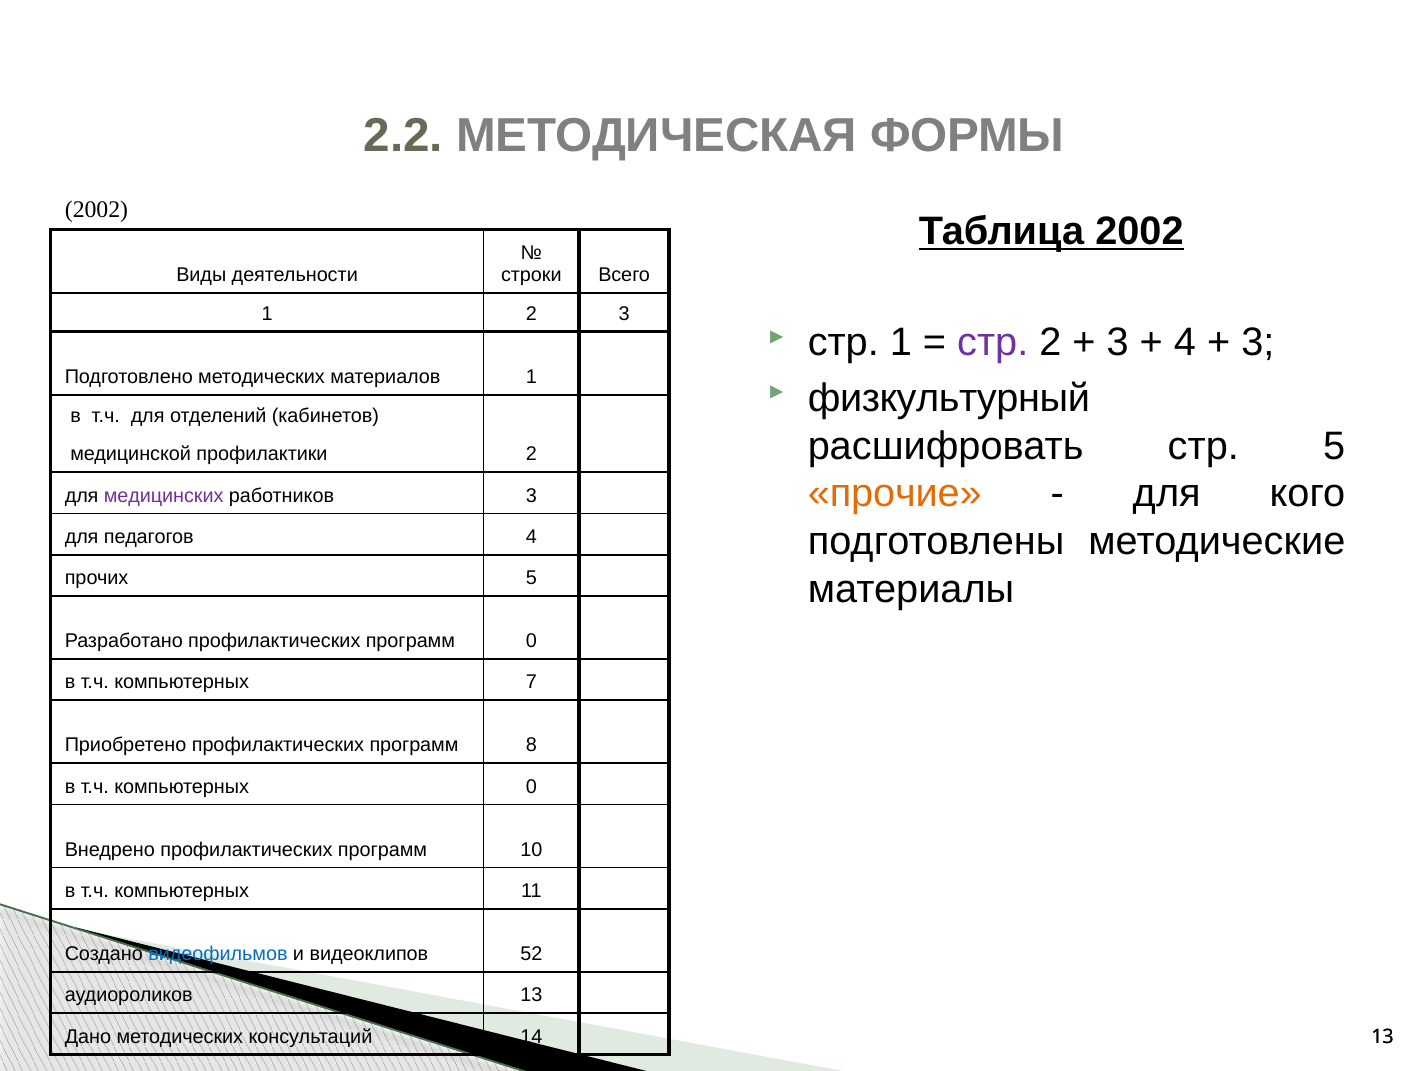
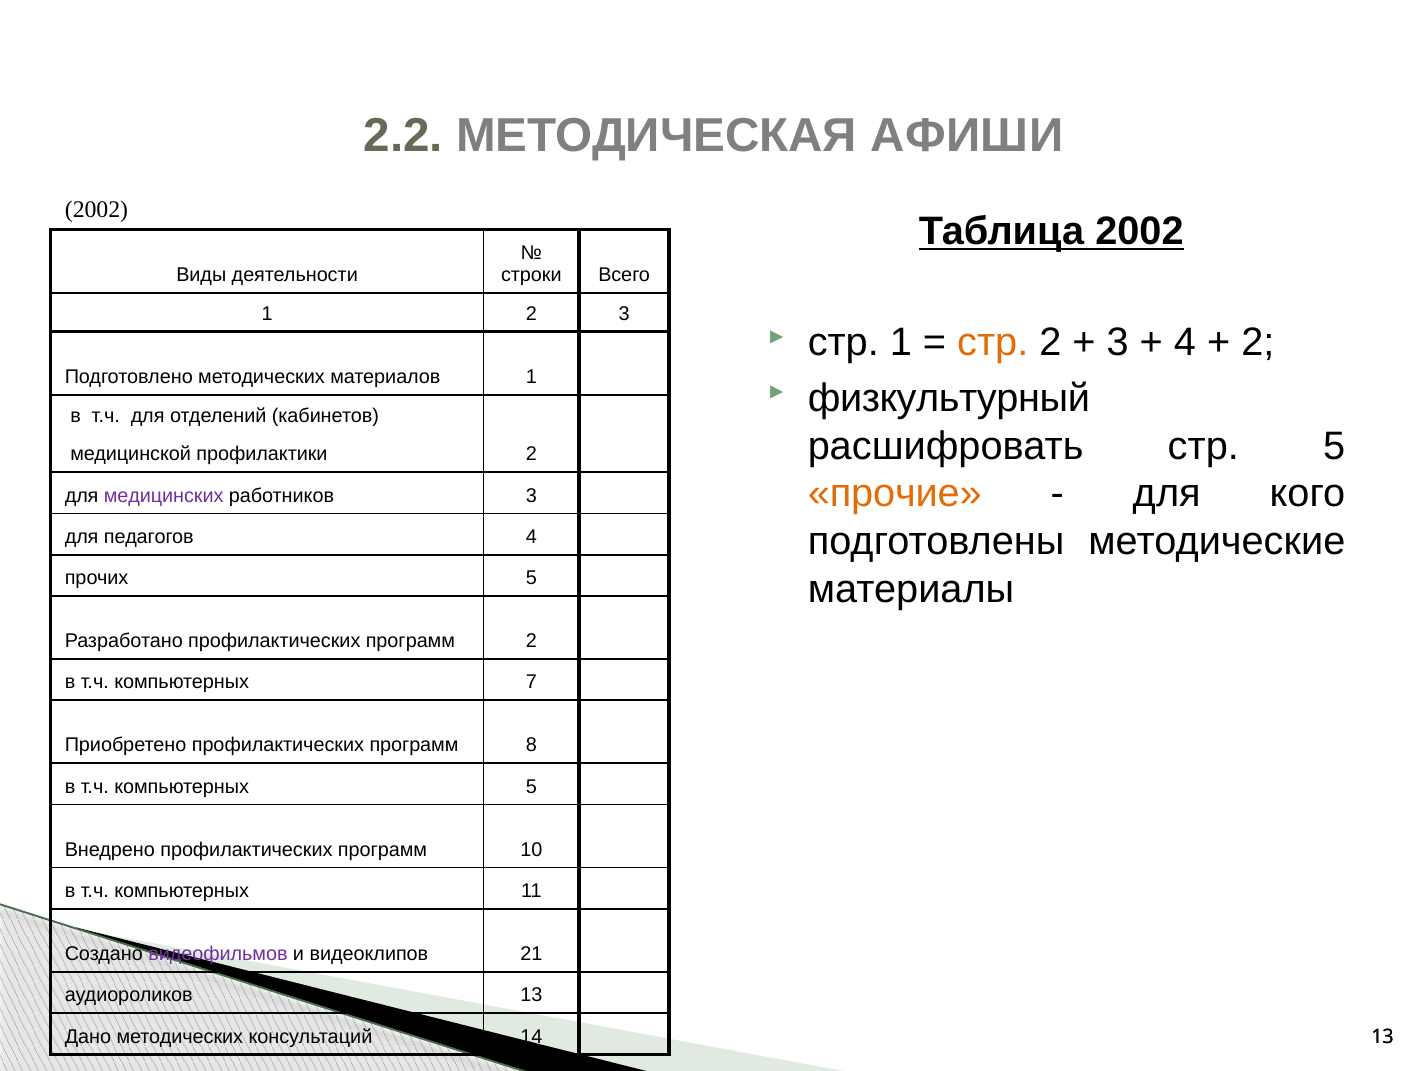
ФОРМЫ: ФОРМЫ -> АФИШИ
стр at (993, 343) colour: purple -> orange
3 at (1258, 343): 3 -> 2
программ 0: 0 -> 2
компьютерных 0: 0 -> 5
видеофильмов colour: blue -> purple
52: 52 -> 21
